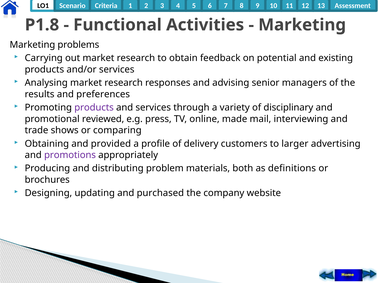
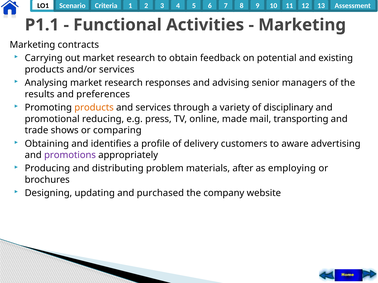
P1.8: P1.8 -> P1.1
problems: problems -> contracts
products at (94, 108) colour: purple -> orange
reviewed: reviewed -> reducing
interviewing: interviewing -> transporting
provided: provided -> identifies
larger: larger -> aware
both: both -> after
definitions: definitions -> employing
